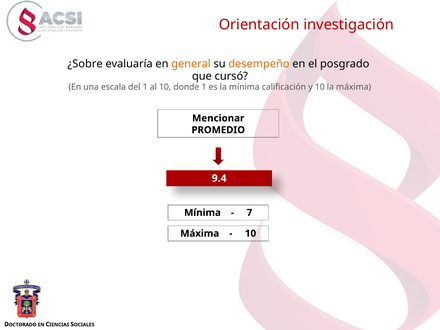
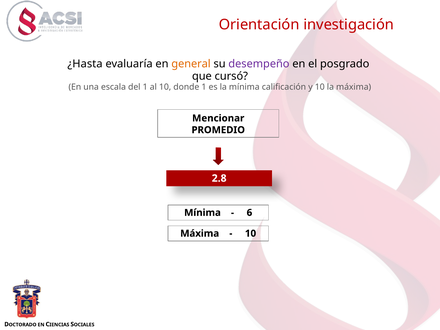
¿Sobre: ¿Sobre -> ¿Hasta
desempeño colour: orange -> purple
9.4: 9.4 -> 2.8
7: 7 -> 6
